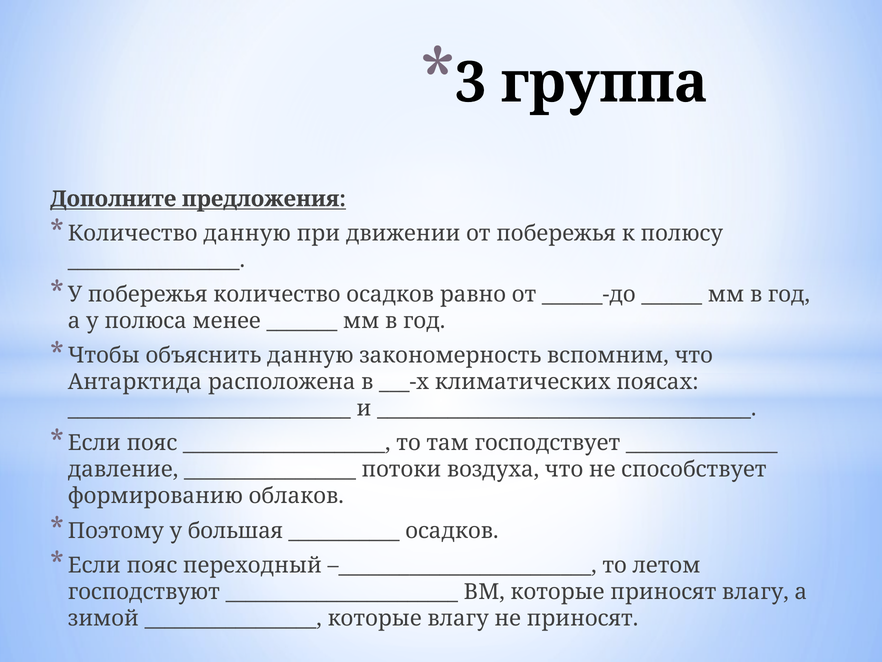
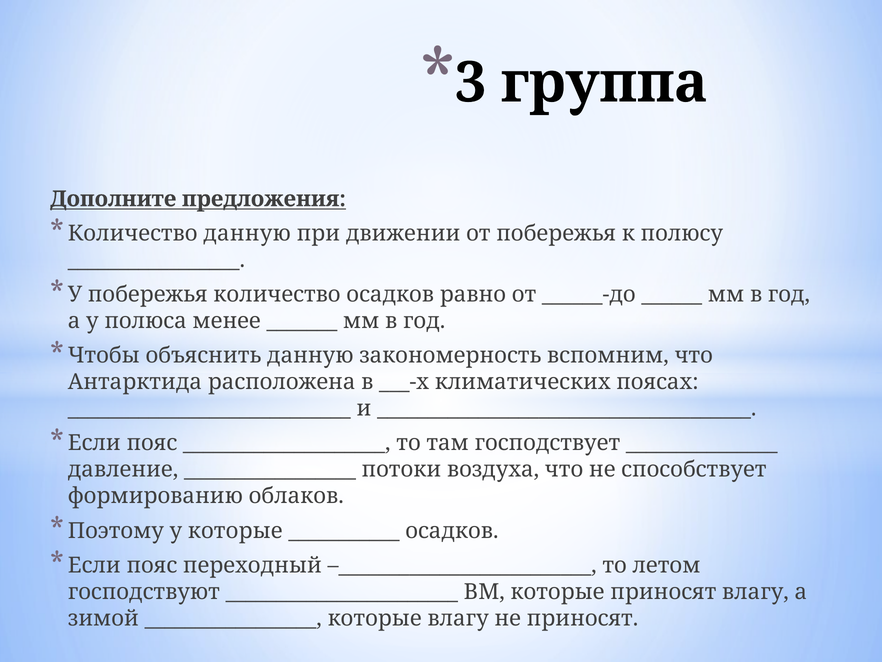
у большая: большая -> которые
